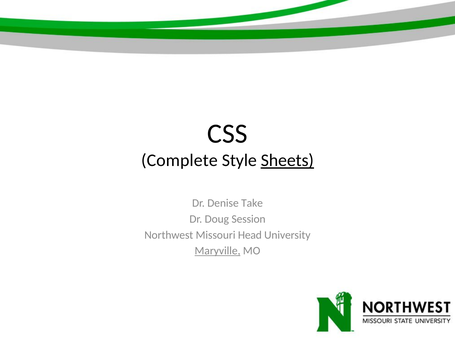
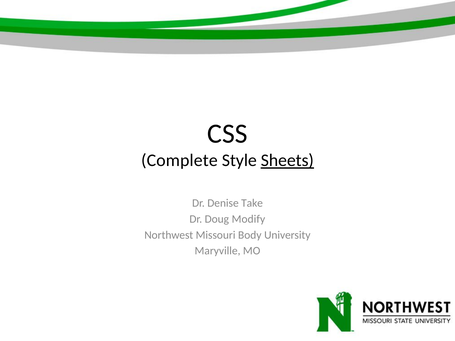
Session: Session -> Modify
Head: Head -> Body
Maryville underline: present -> none
